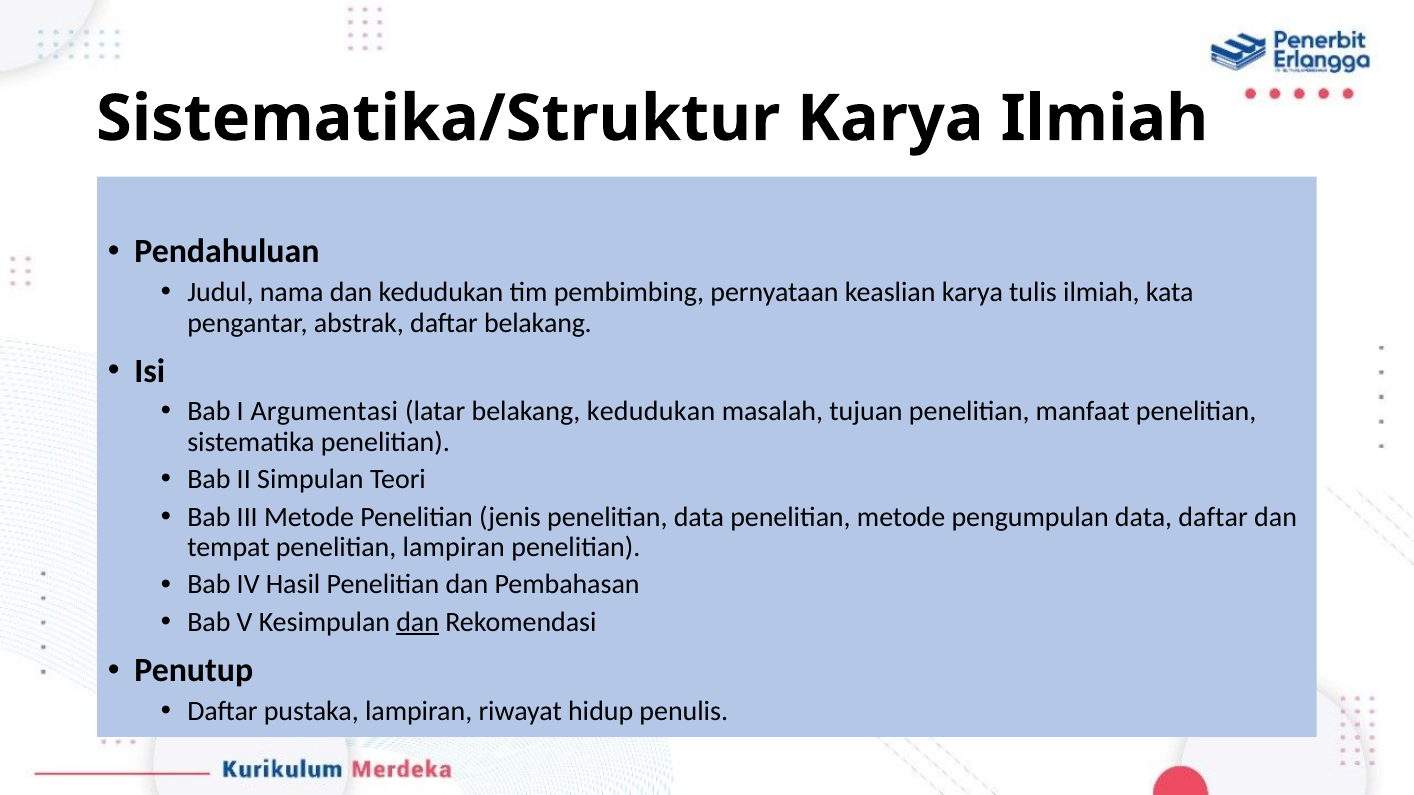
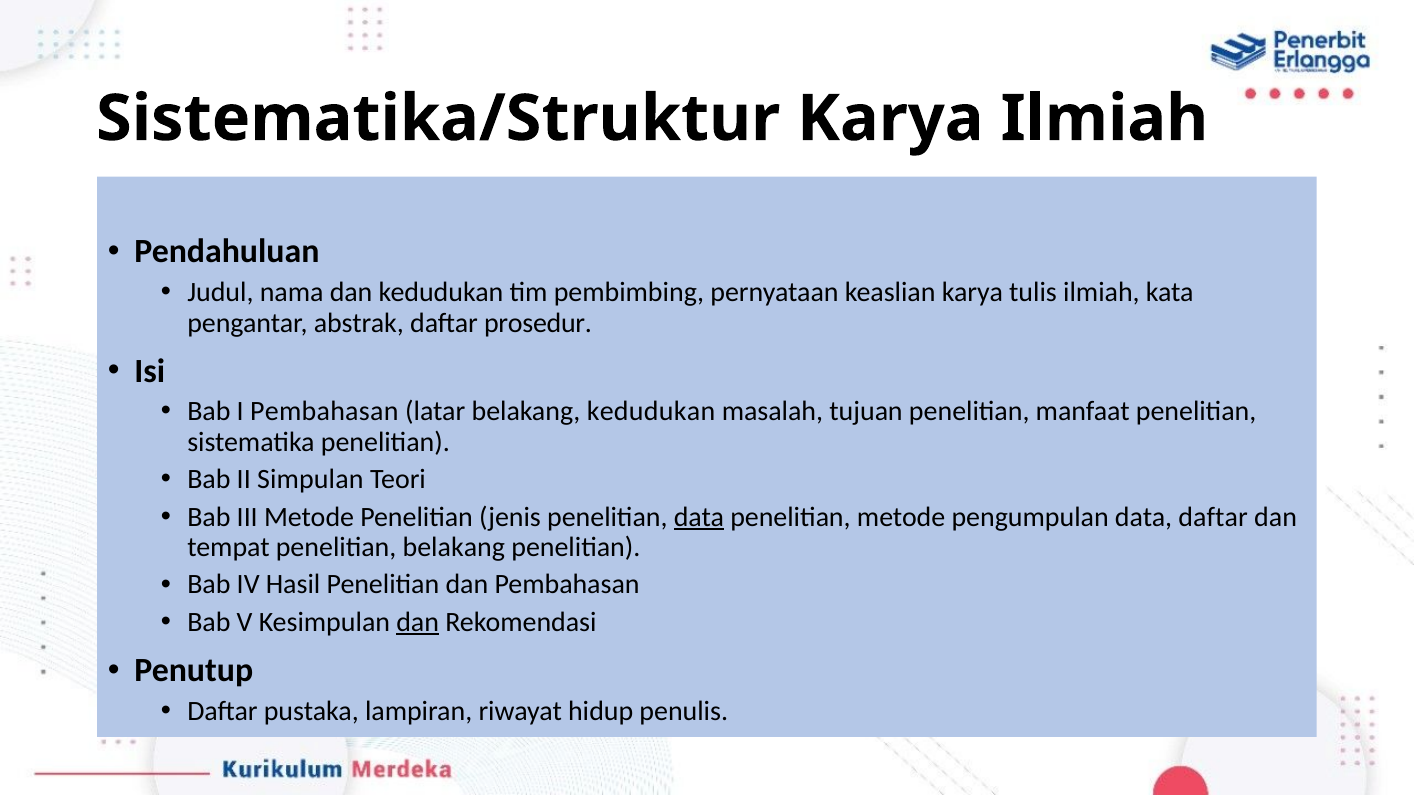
daftar belakang: belakang -> prosedur
I Argumentasi: Argumentasi -> Pembahasan
data at (699, 517) underline: none -> present
penelitian lampiran: lampiran -> belakang
